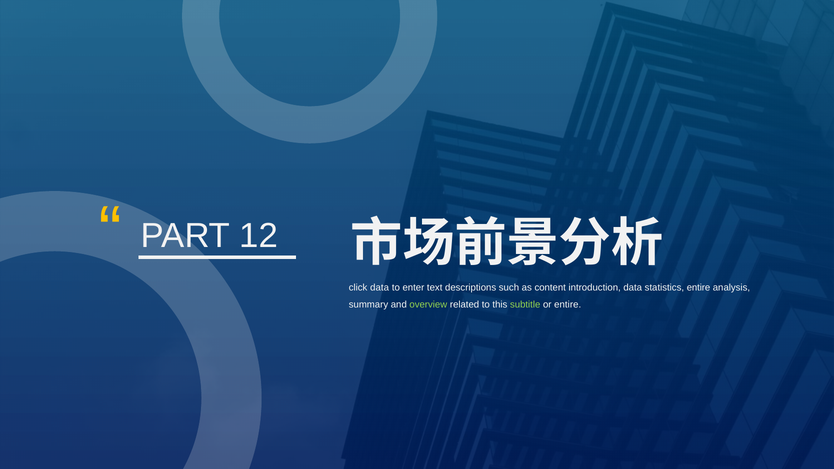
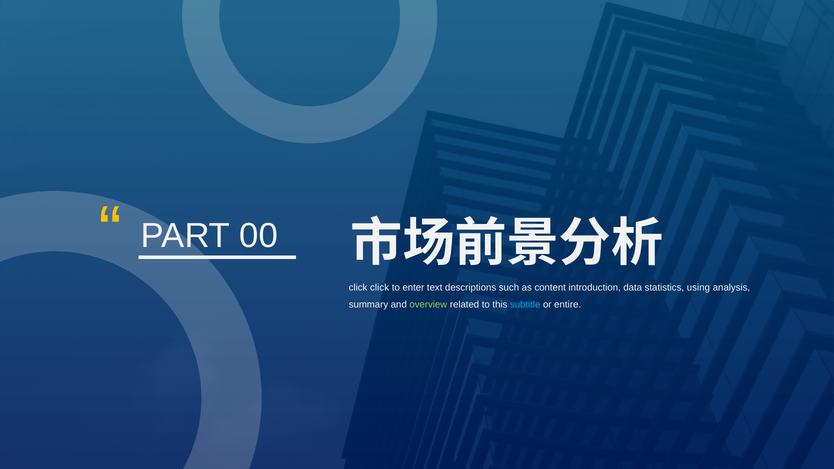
12: 12 -> 00
click data: data -> click
statistics entire: entire -> using
subtitle colour: light green -> light blue
